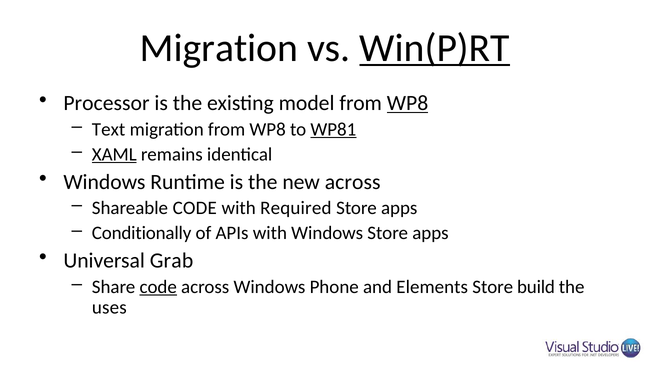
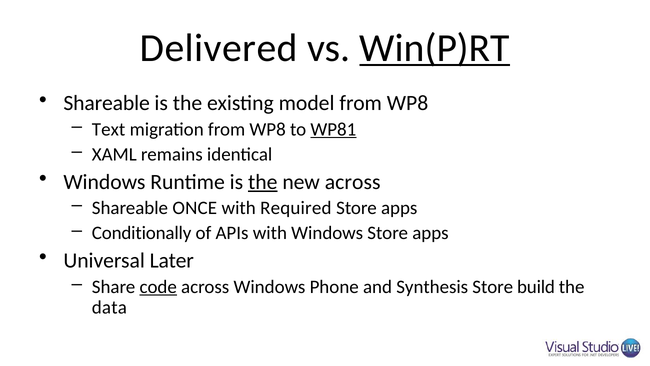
Migration at (219, 48): Migration -> Delivered
Processor at (106, 103): Processor -> Shareable
WP8 at (408, 103) underline: present -> none
XAML underline: present -> none
the at (263, 182) underline: none -> present
Shareable CODE: CODE -> ONCE
Grab: Grab -> Later
Elements: Elements -> Synthesis
uses: uses -> data
